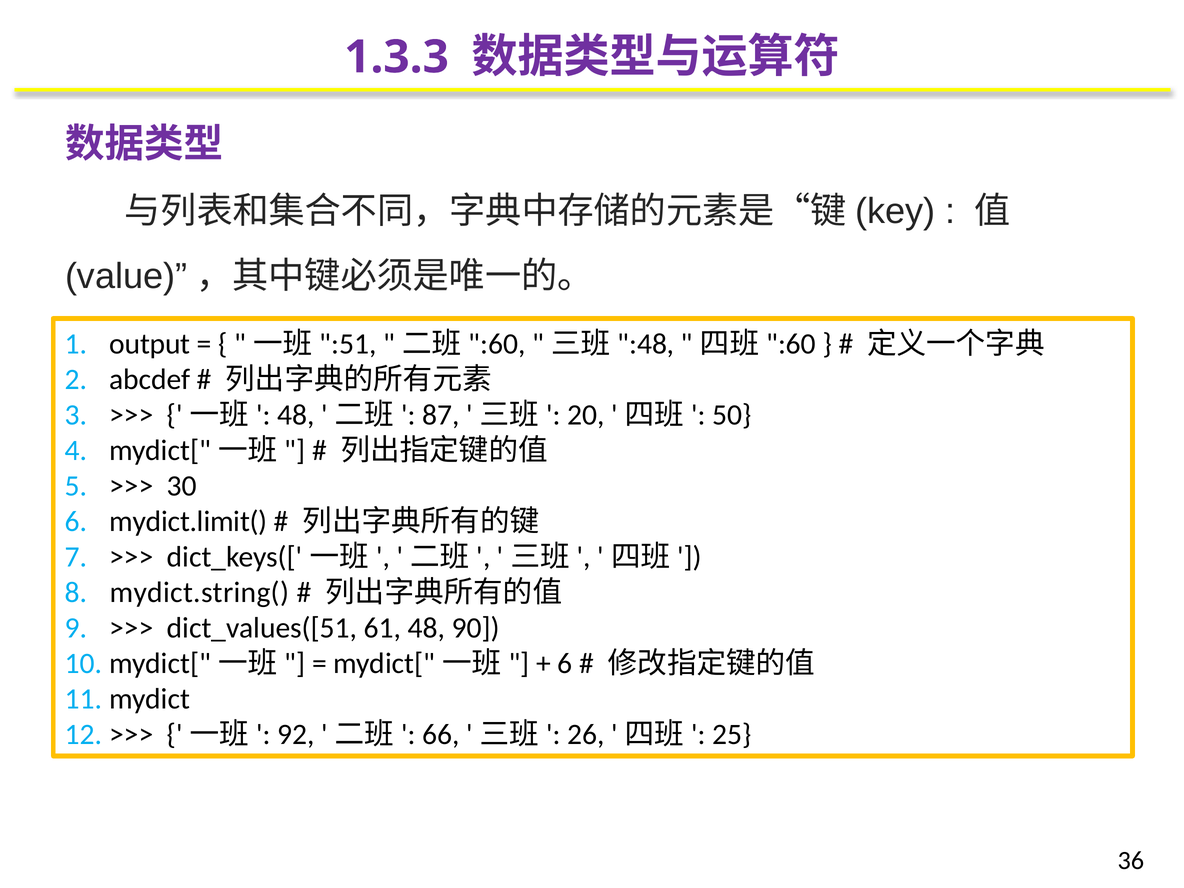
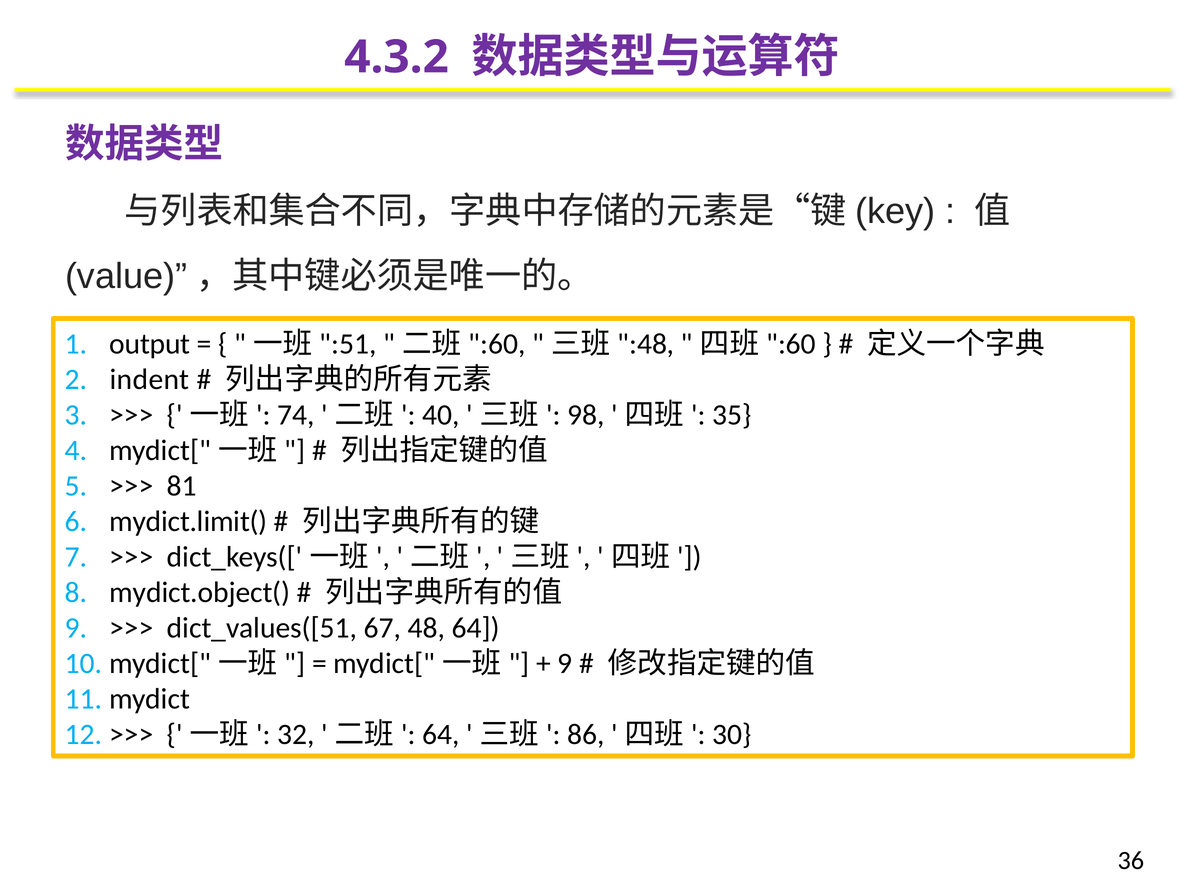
1.3.3: 1.3.3 -> 4.3.2
abcdef: abcdef -> indent
48 at (296, 415): 48 -> 74
87: 87 -> 40
20: 20 -> 98
50: 50 -> 35
30: 30 -> 81
mydict.string(: mydict.string( -> mydict.object(
61: 61 -> 67
48 90: 90 -> 64
6 at (565, 664): 6 -> 9
92: 92 -> 32
66 at (441, 735): 66 -> 64
26: 26 -> 86
25: 25 -> 30
